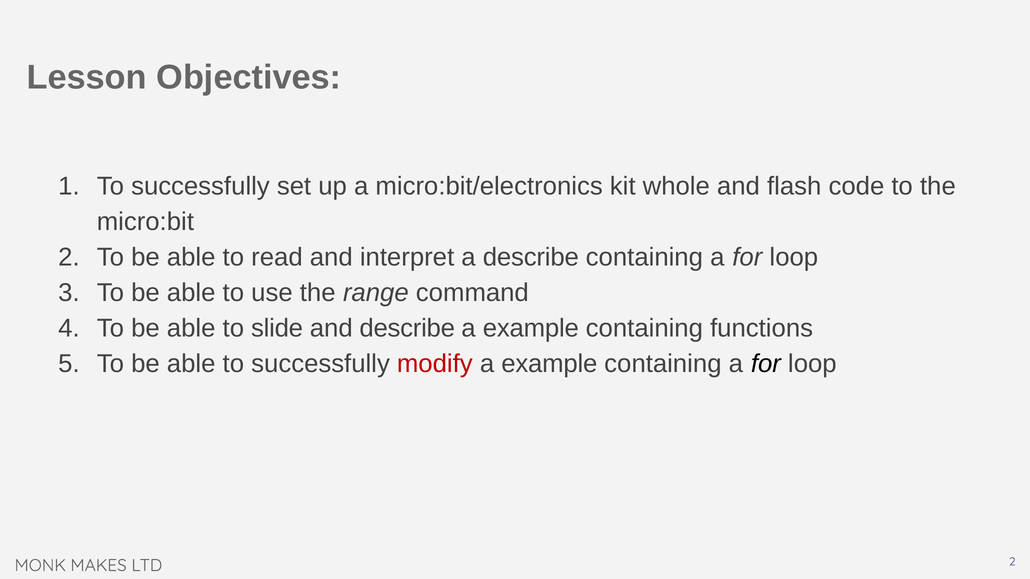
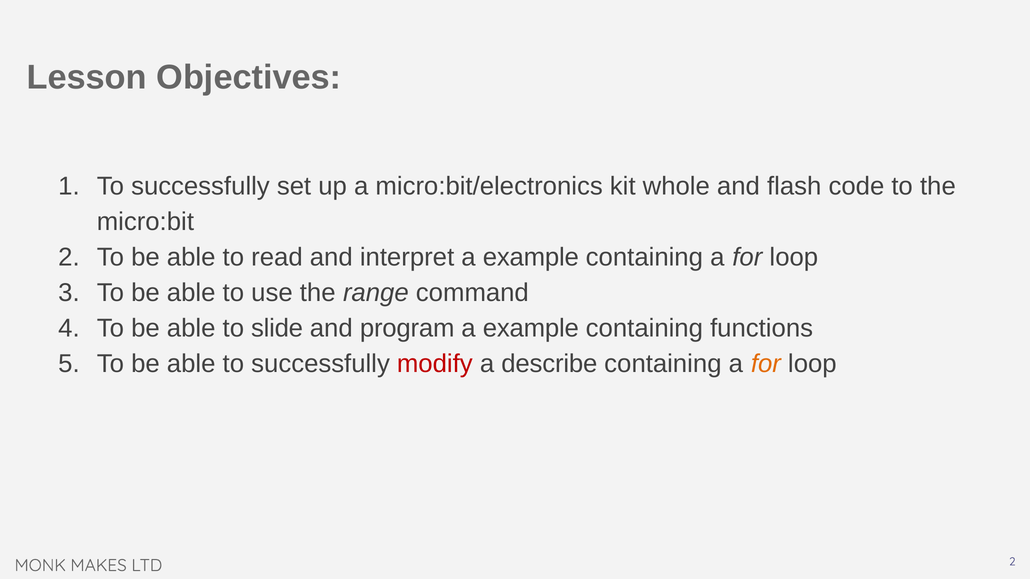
interpret a describe: describe -> example
and describe: describe -> program
example at (549, 364): example -> describe
for at (766, 364) colour: black -> orange
